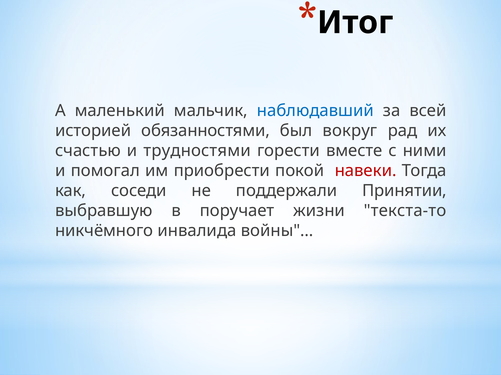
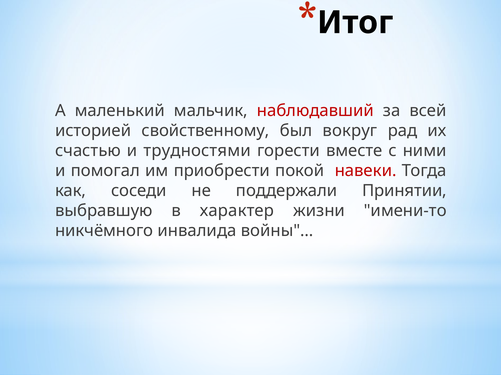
наблюдавший colour: blue -> red
обязанностями: обязанностями -> свойственному
поручает: поручает -> характер
текста-то: текста-то -> имени-то
